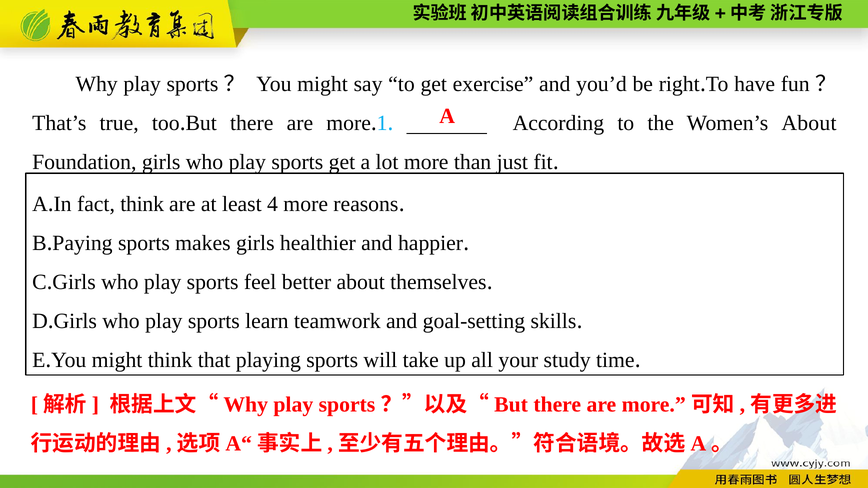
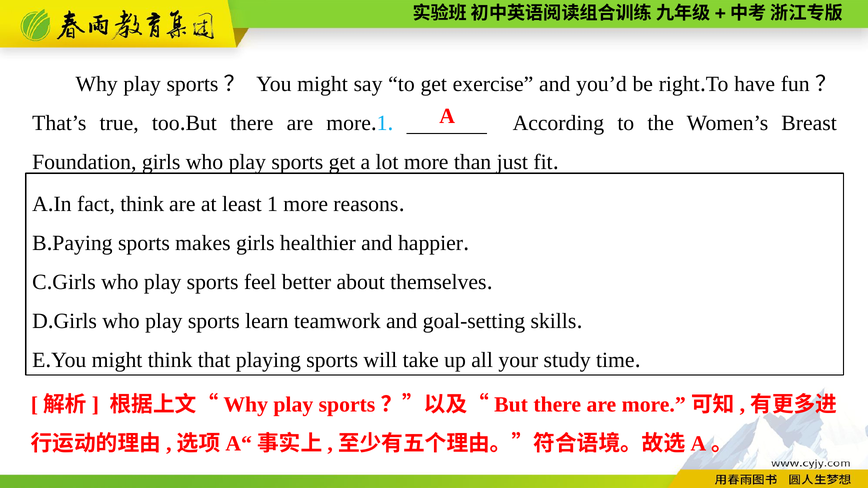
Women’s About: About -> Breast
least 4: 4 -> 1
